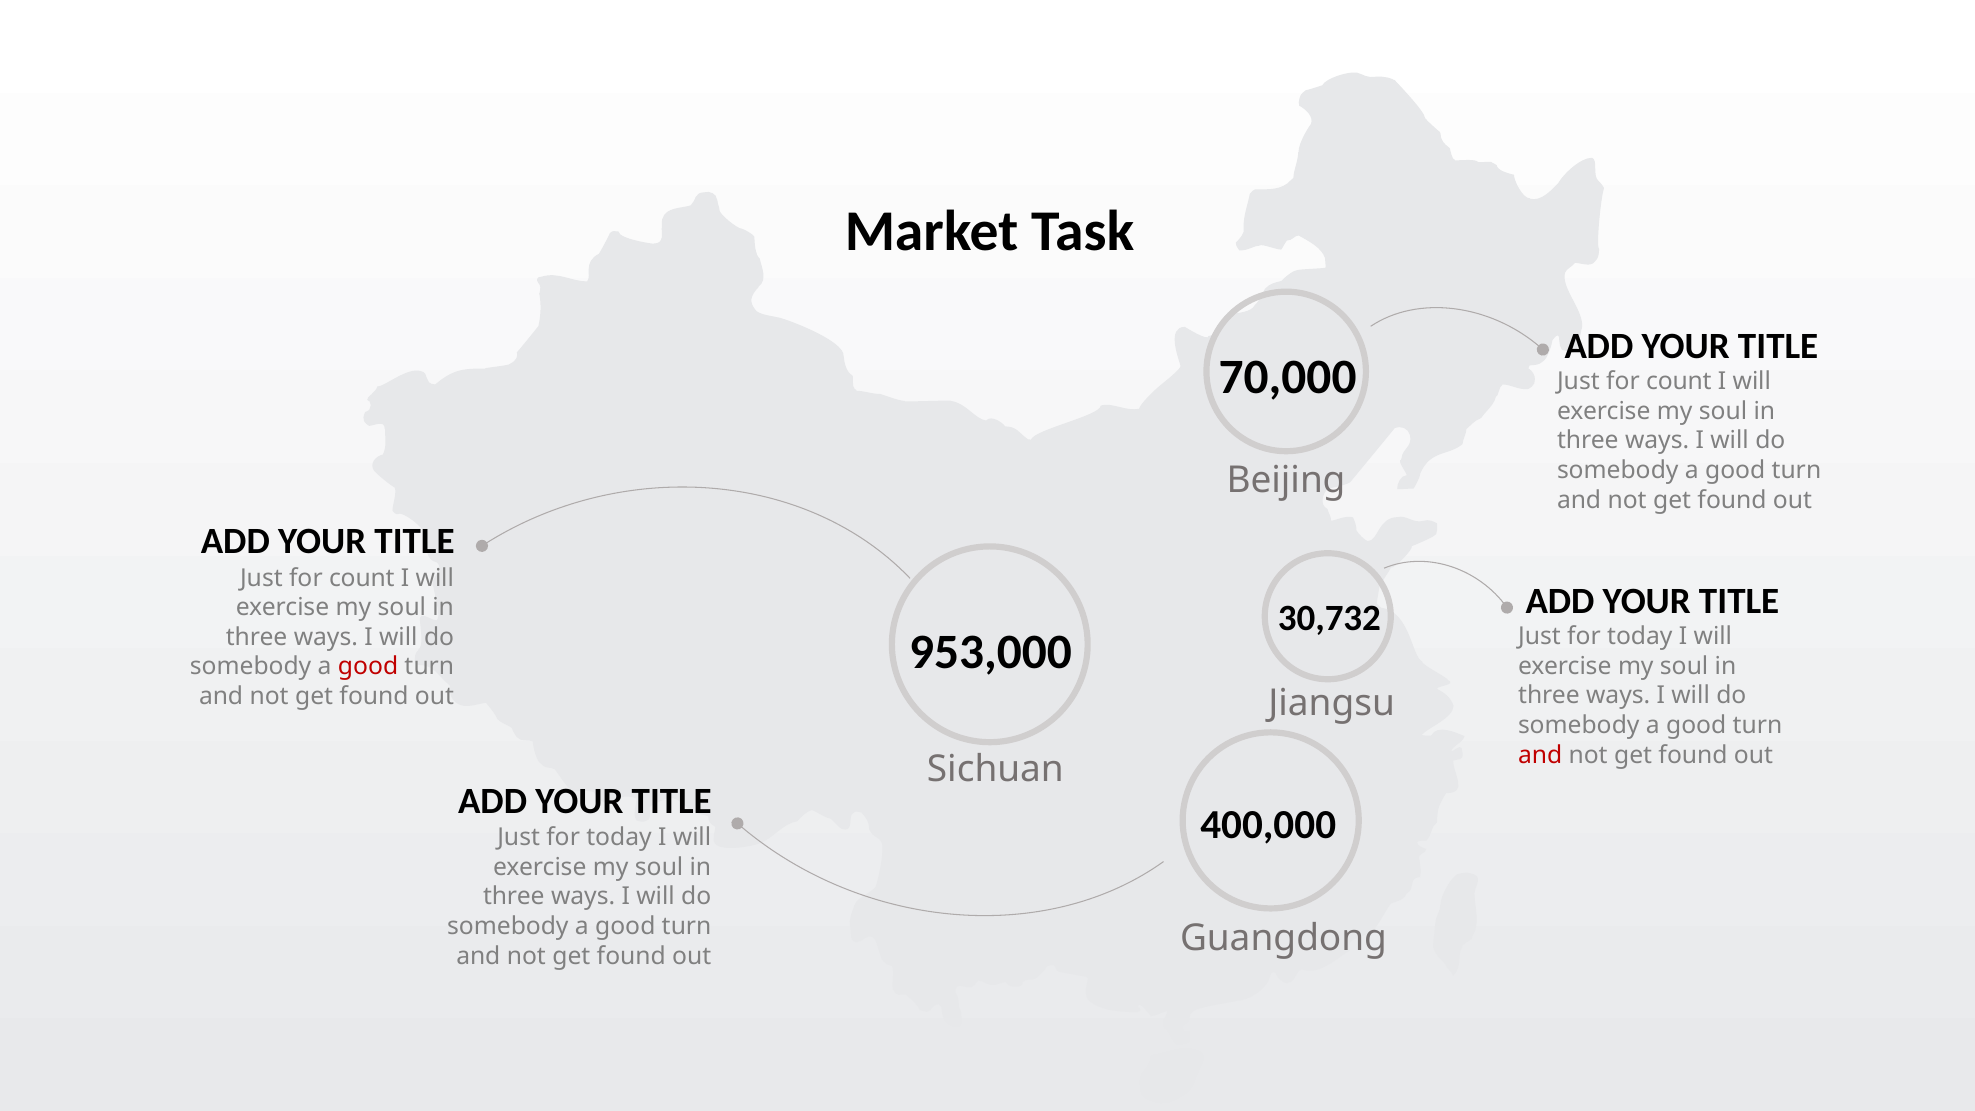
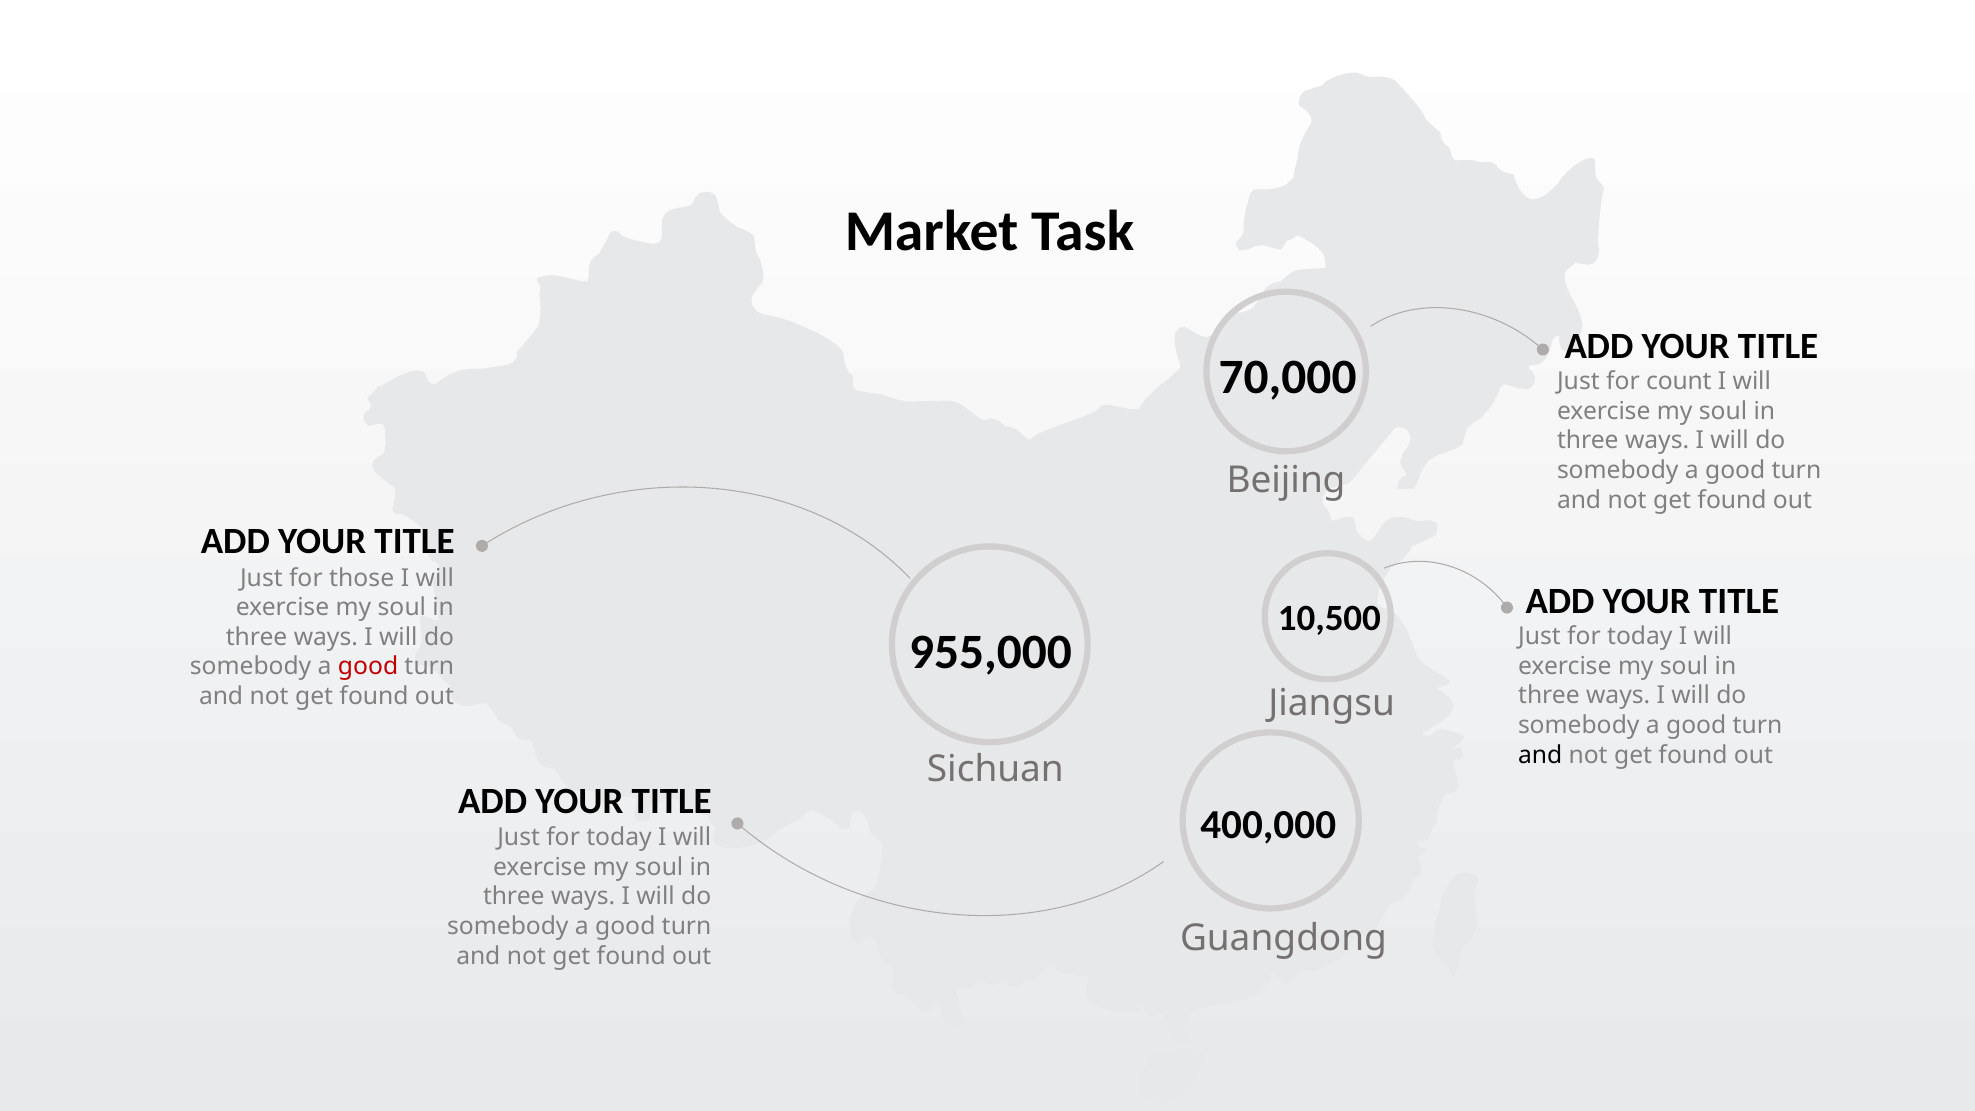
count at (362, 578): count -> those
30,732: 30,732 -> 10,500
953,000: 953,000 -> 955,000
and at (1540, 755) colour: red -> black
